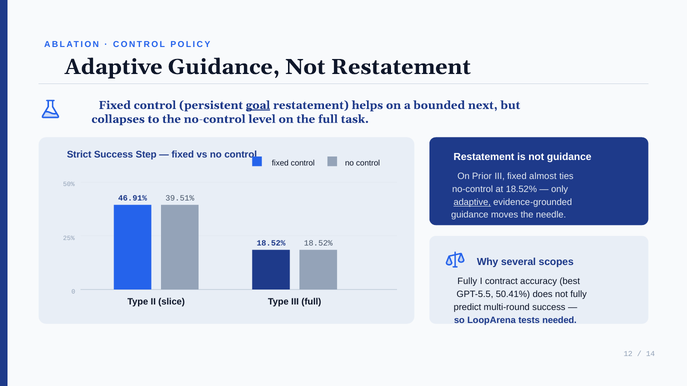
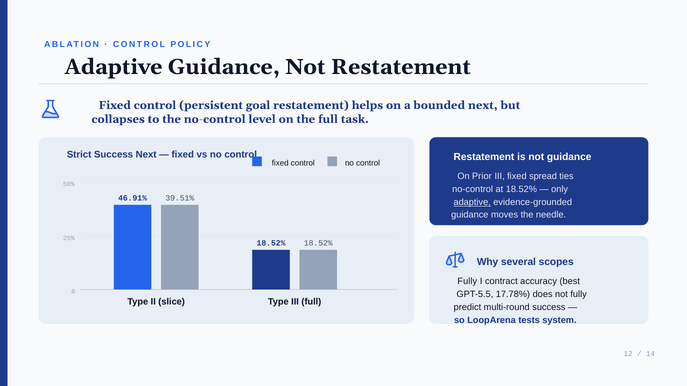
goal underline: present -> none
Success Step: Step -> Next
almost: almost -> spread
50.41%: 50.41% -> 17.78%
needed: needed -> system
